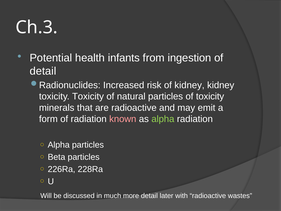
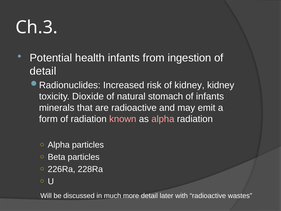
toxicity Toxicity: Toxicity -> Dioxide
natural particles: particles -> stomach
of toxicity: toxicity -> infants
alpha at (163, 119) colour: light green -> pink
